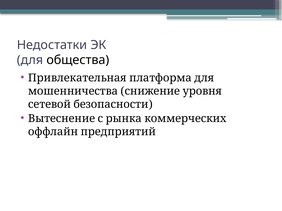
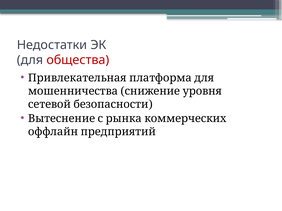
общества colour: black -> red
